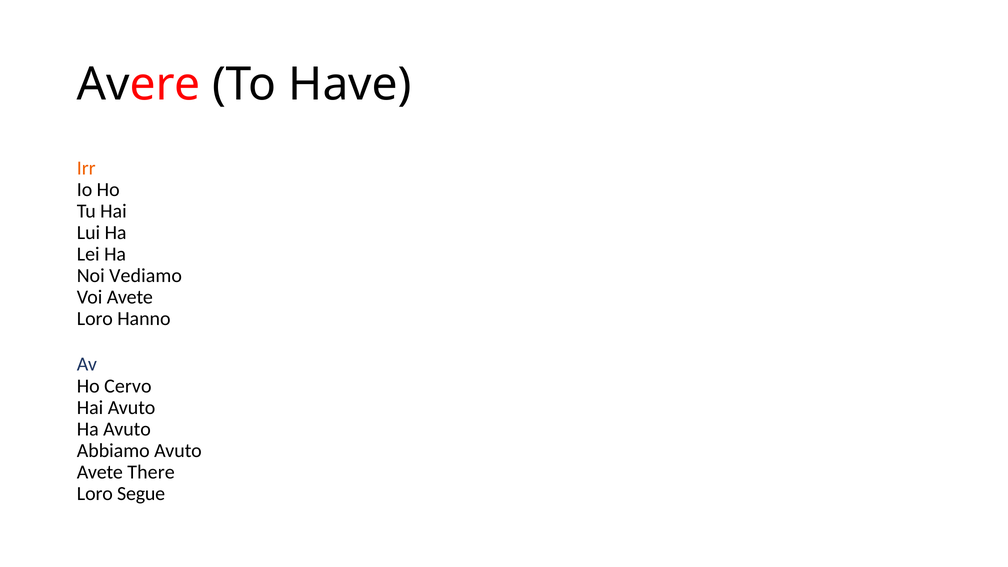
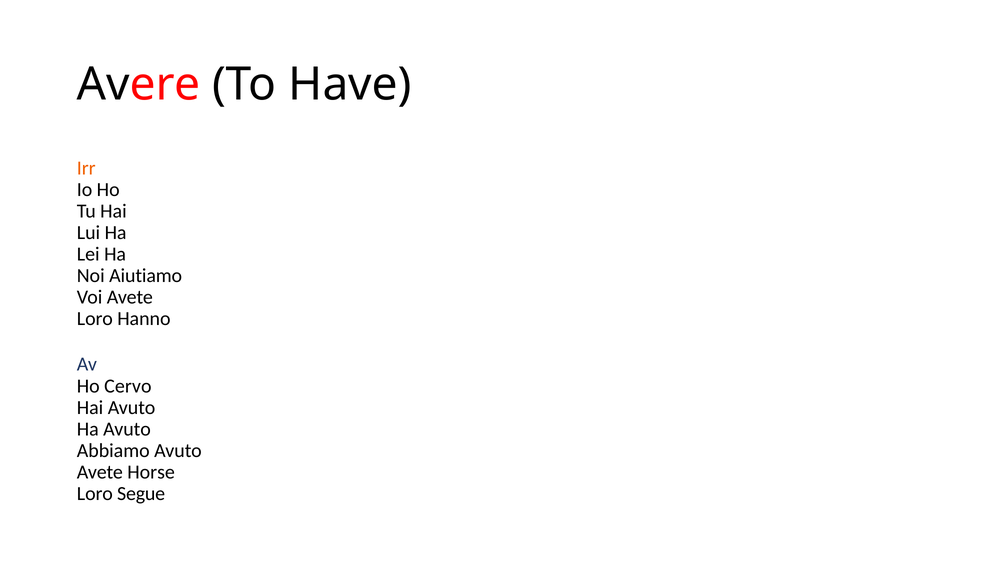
Vediamo: Vediamo -> Aiutiamo
There: There -> Horse
